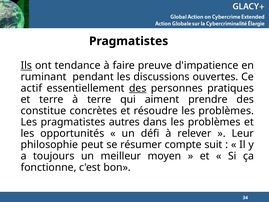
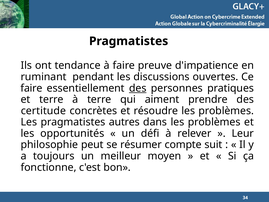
Ils underline: present -> none
actif at (31, 88): actif -> faire
constitue: constitue -> certitude
